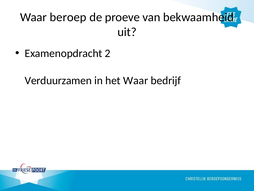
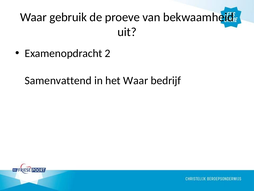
beroep: beroep -> gebruik
Verduurzamen: Verduurzamen -> Samenvattend
